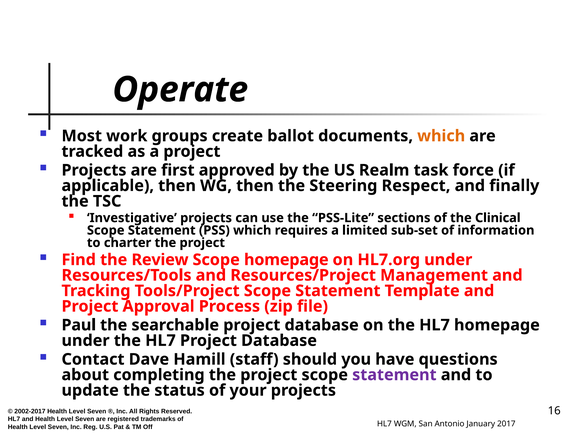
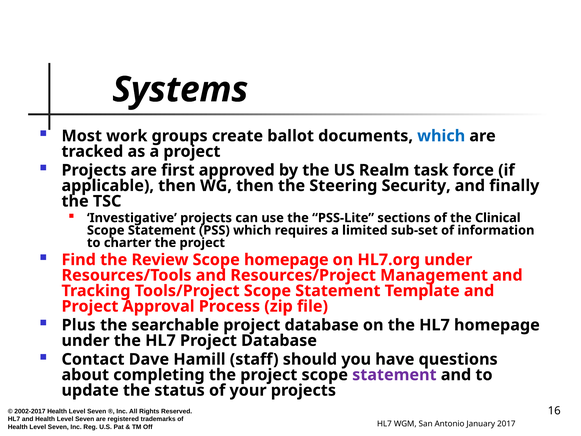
Operate: Operate -> Systems
which at (441, 136) colour: orange -> blue
Respect: Respect -> Security
Paul: Paul -> Plus
